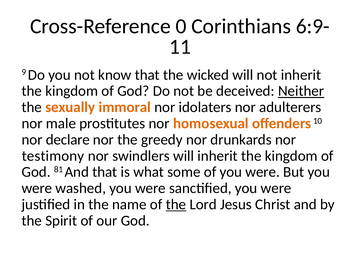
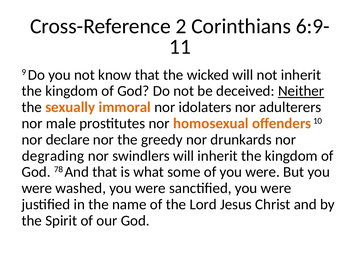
0: 0 -> 2
testimony: testimony -> degrading
81: 81 -> 78
the at (176, 204) underline: present -> none
